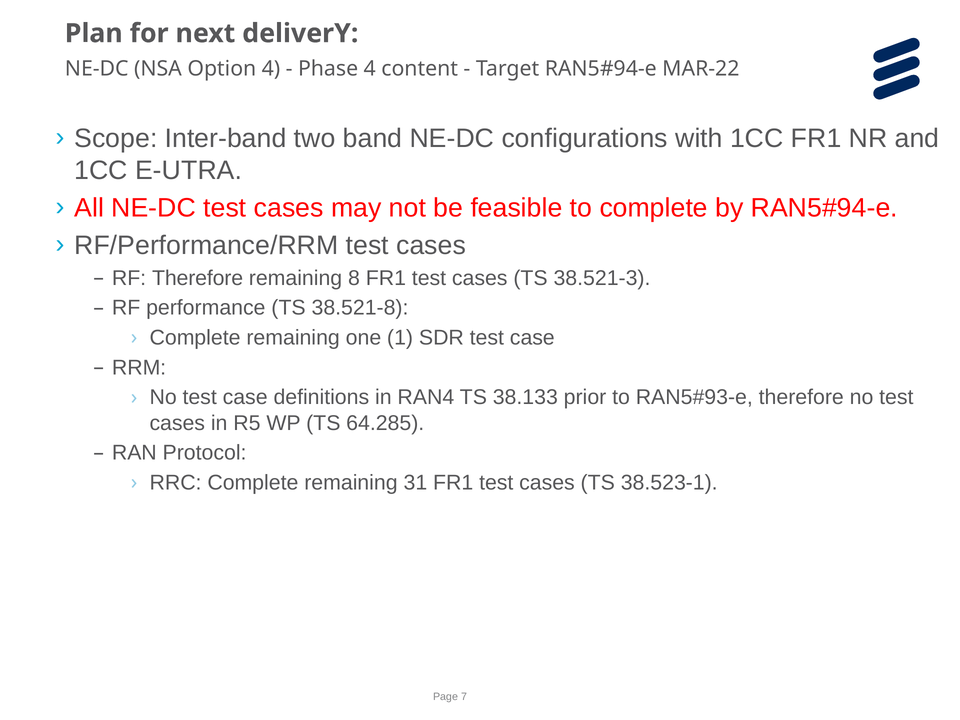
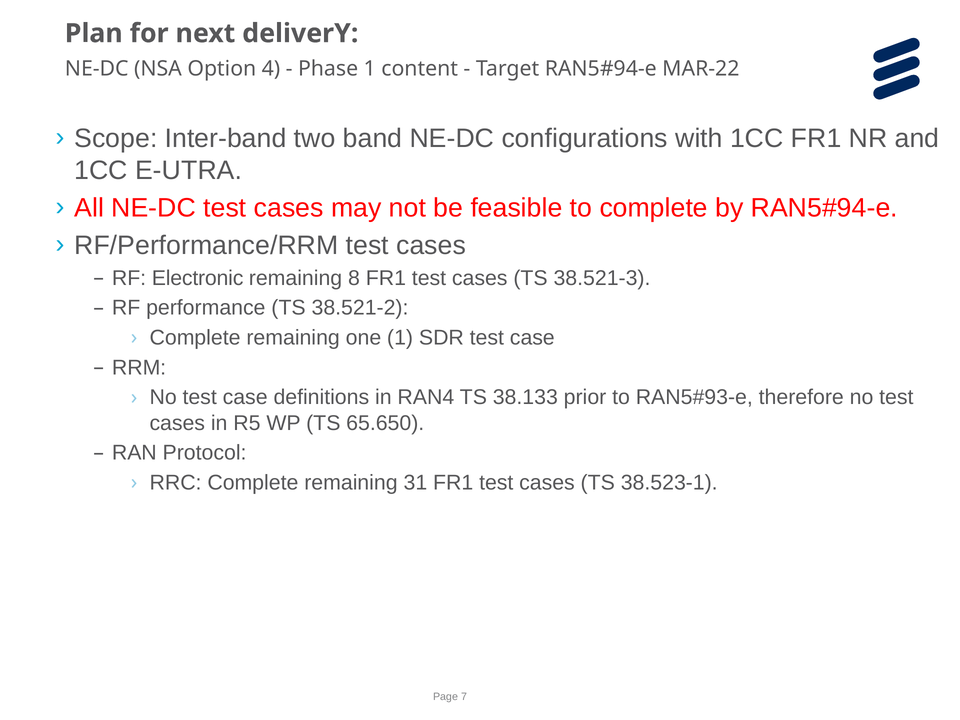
Phase 4: 4 -> 1
RF Therefore: Therefore -> Electronic
38.521-8: 38.521-8 -> 38.521-2
64.285: 64.285 -> 65.650
